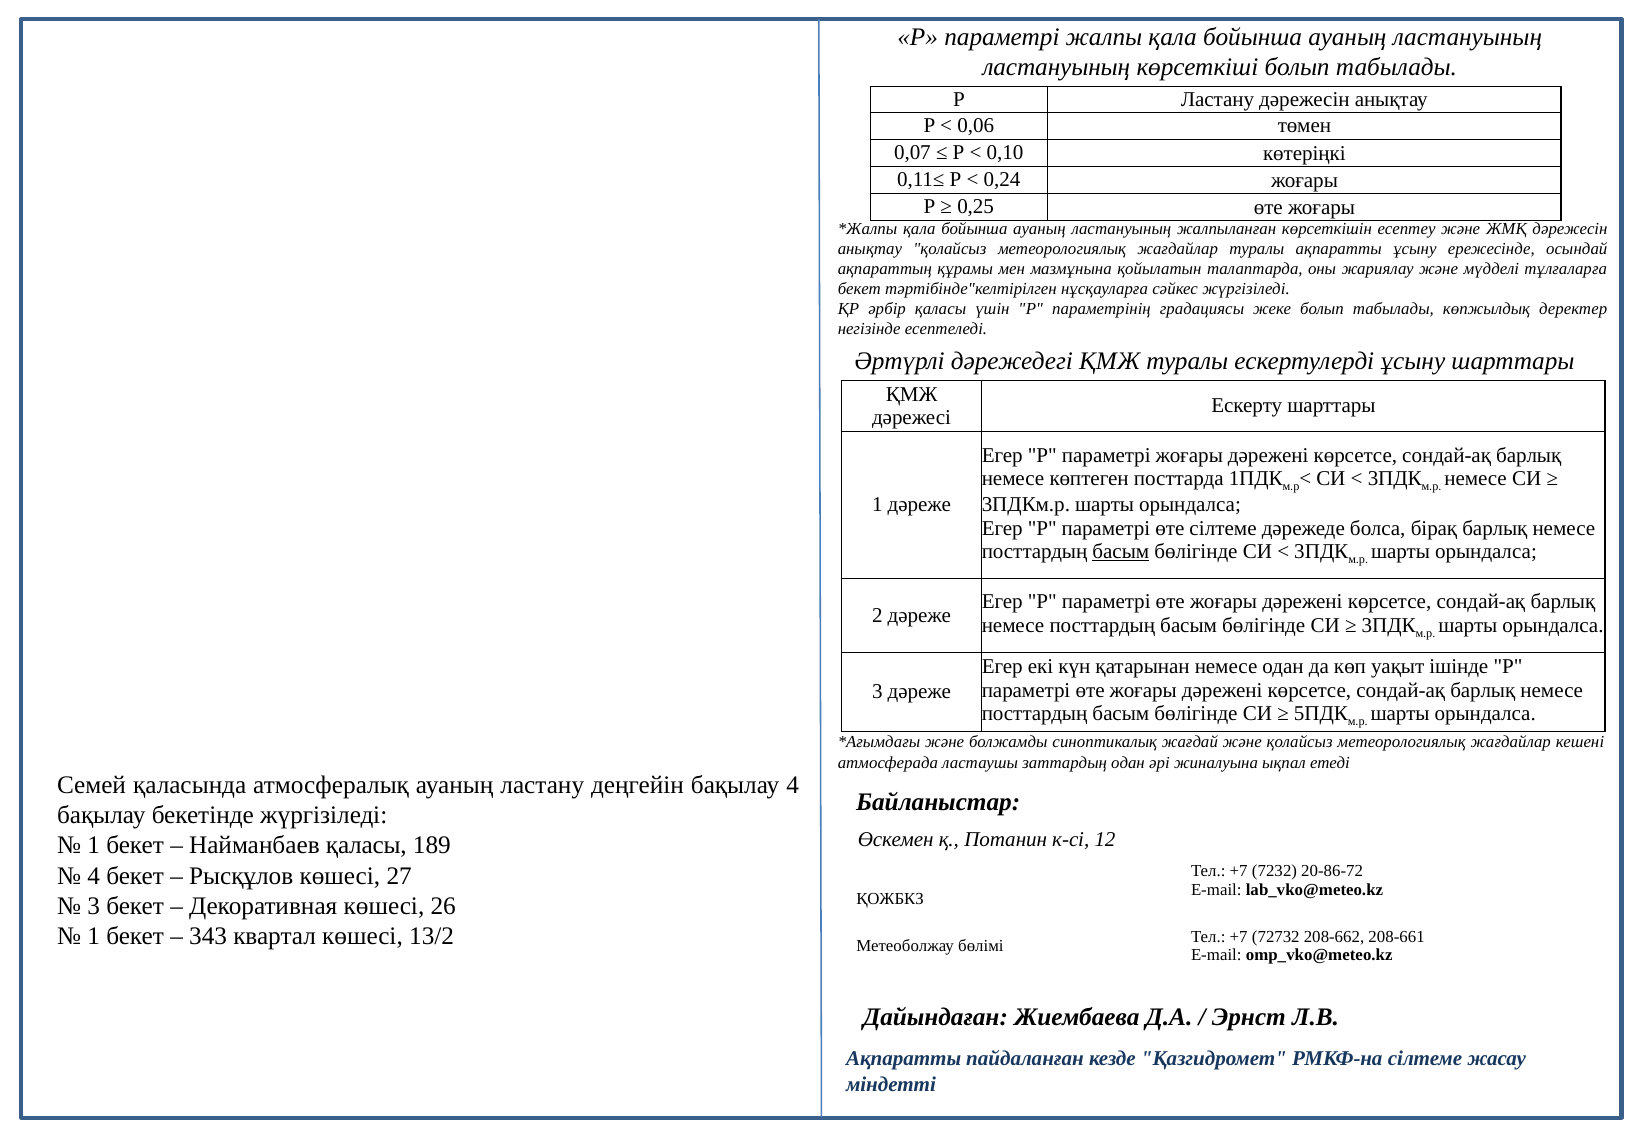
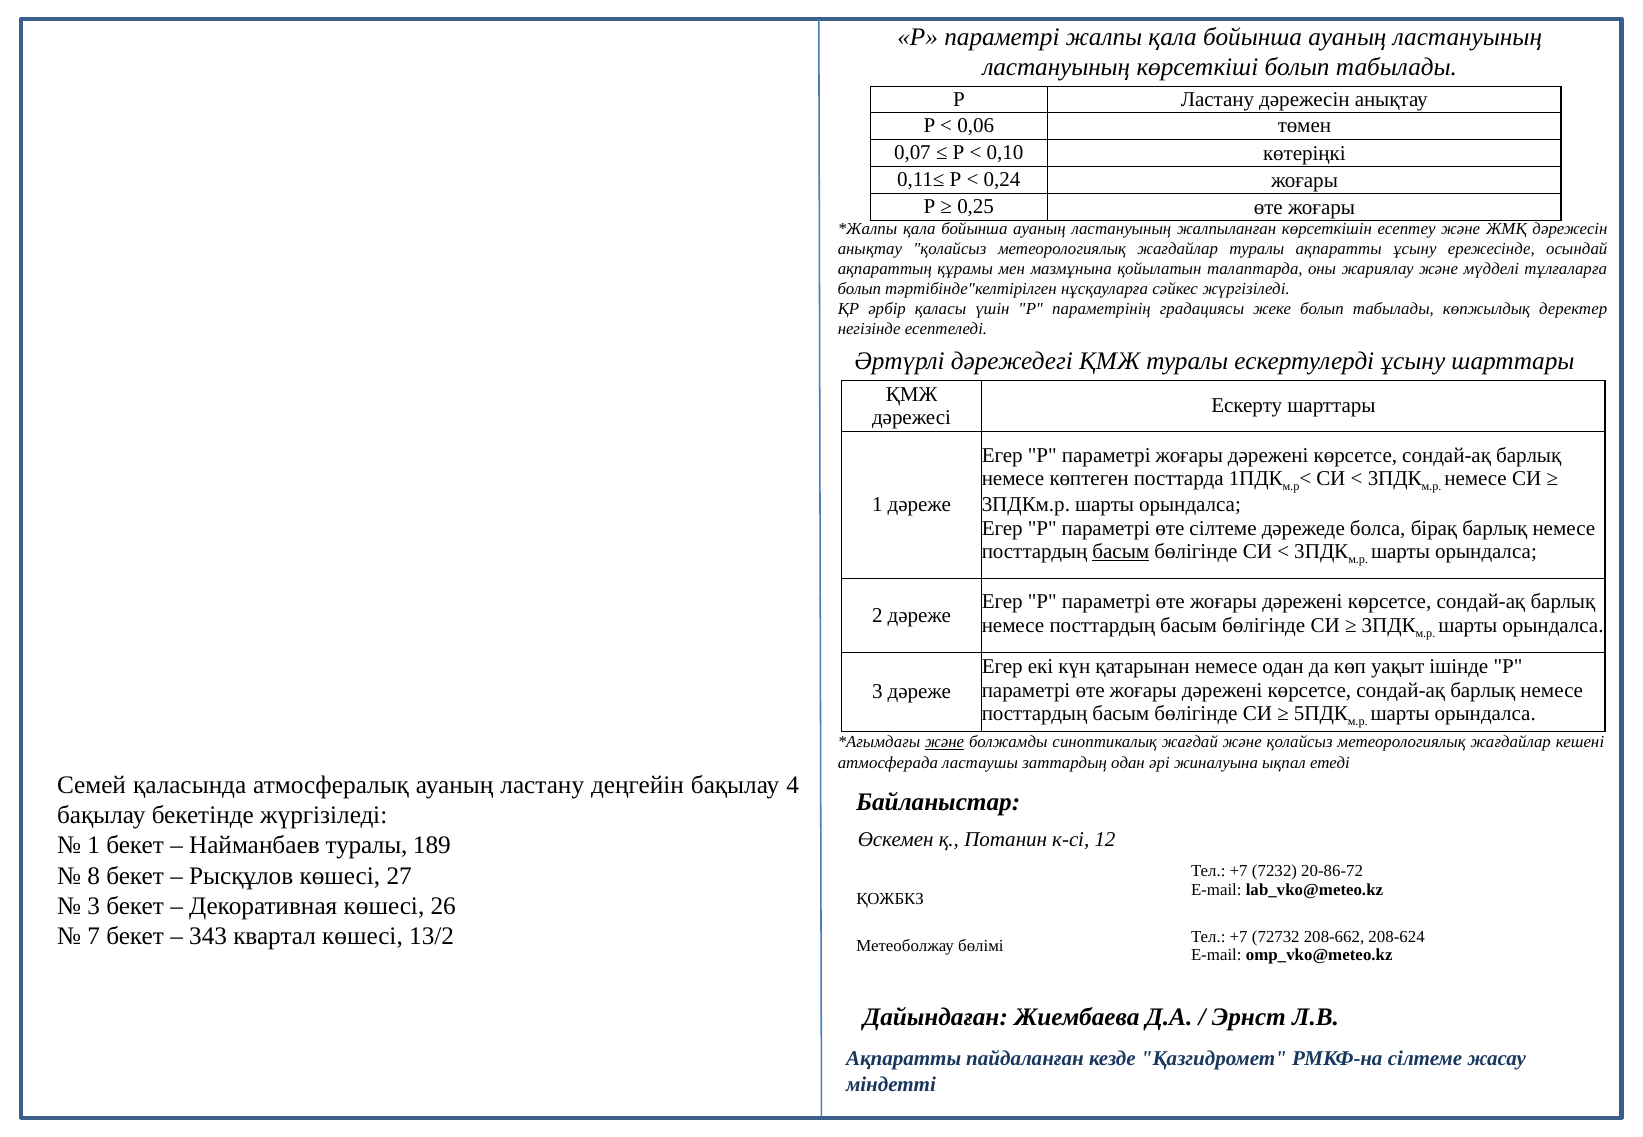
бекет at (859, 289): бекет -> болып
және at (945, 743) underline: none -> present
Найманбаев қаласы: қаласы -> туралы
4 at (94, 876): 4 -> 8
1 at (94, 937): 1 -> 7
208-661: 208-661 -> 208-624
